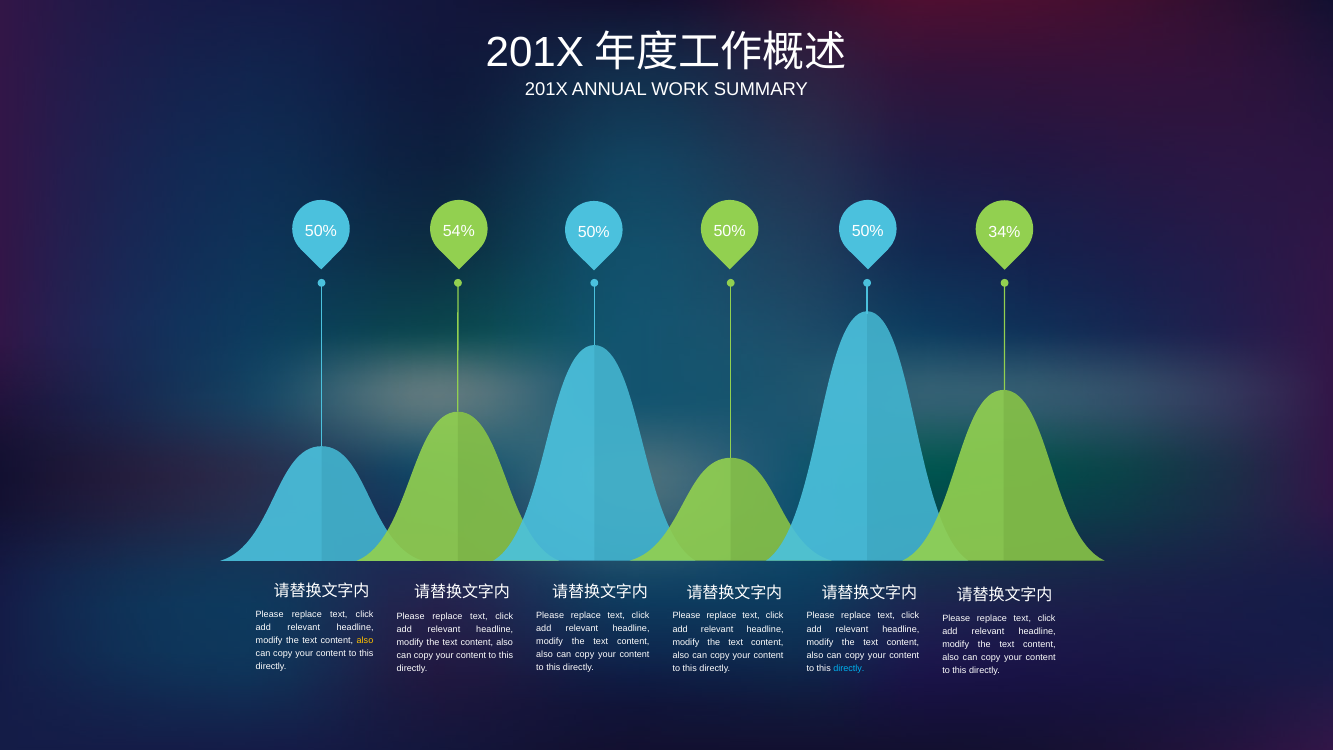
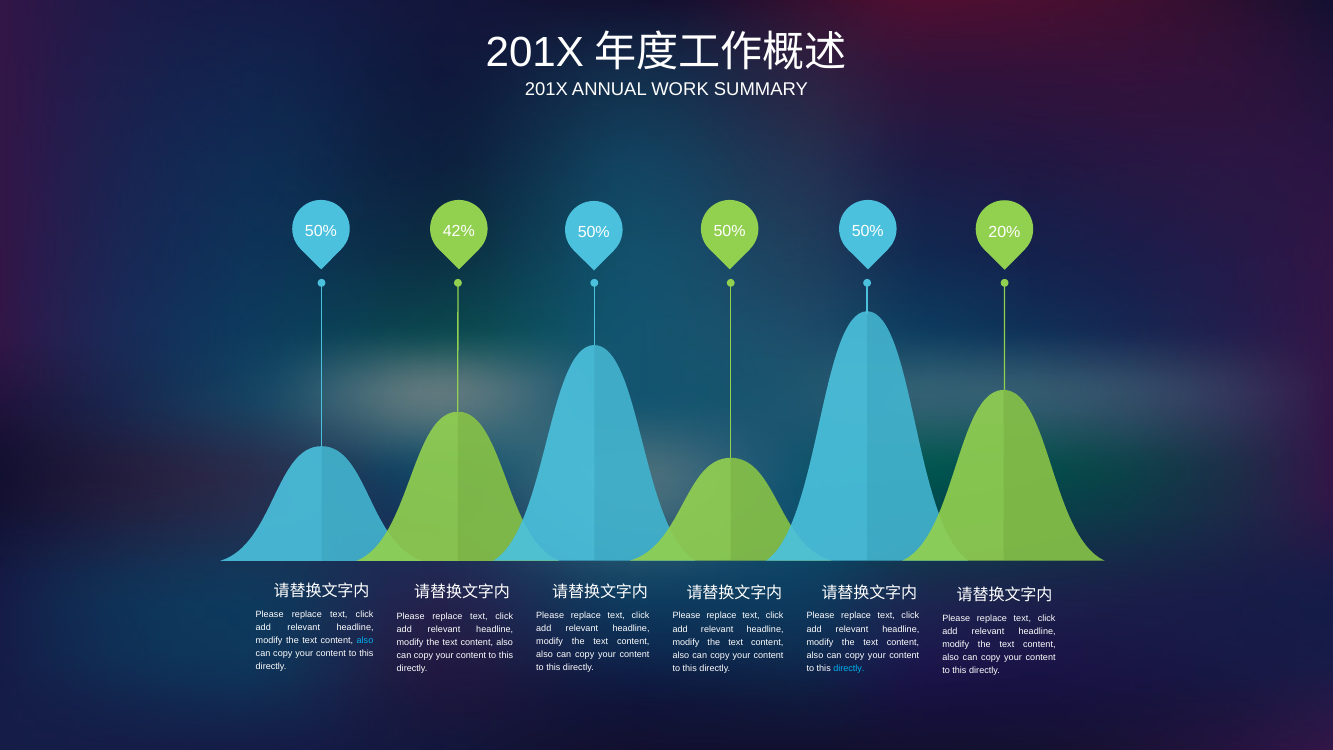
54%: 54% -> 42%
34%: 34% -> 20%
also at (365, 640) colour: yellow -> light blue
